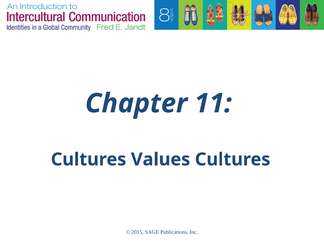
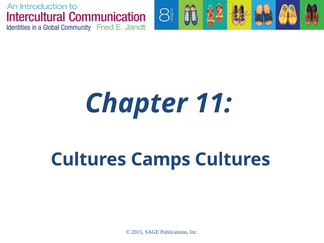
Values: Values -> Camps
